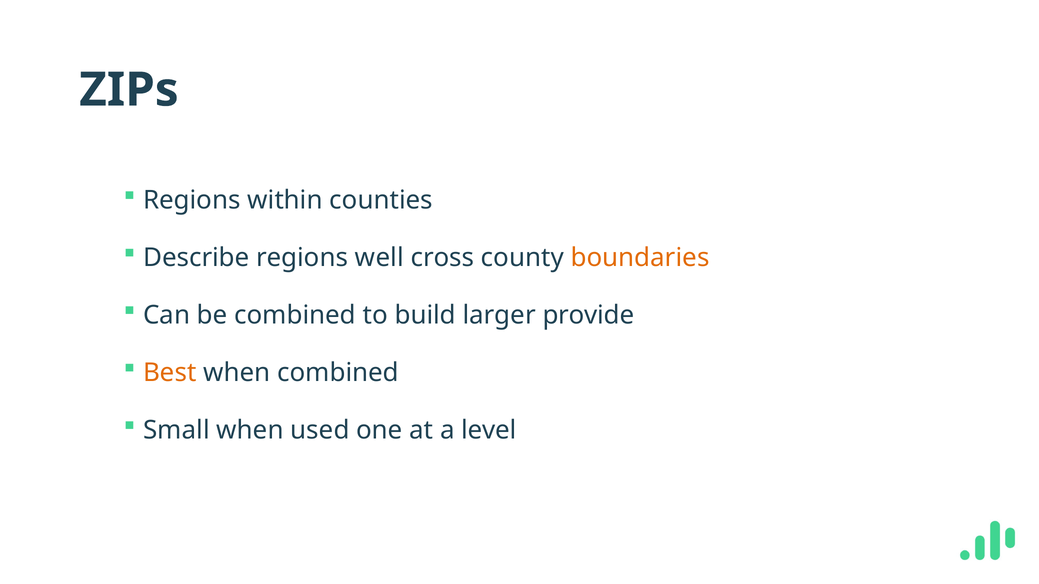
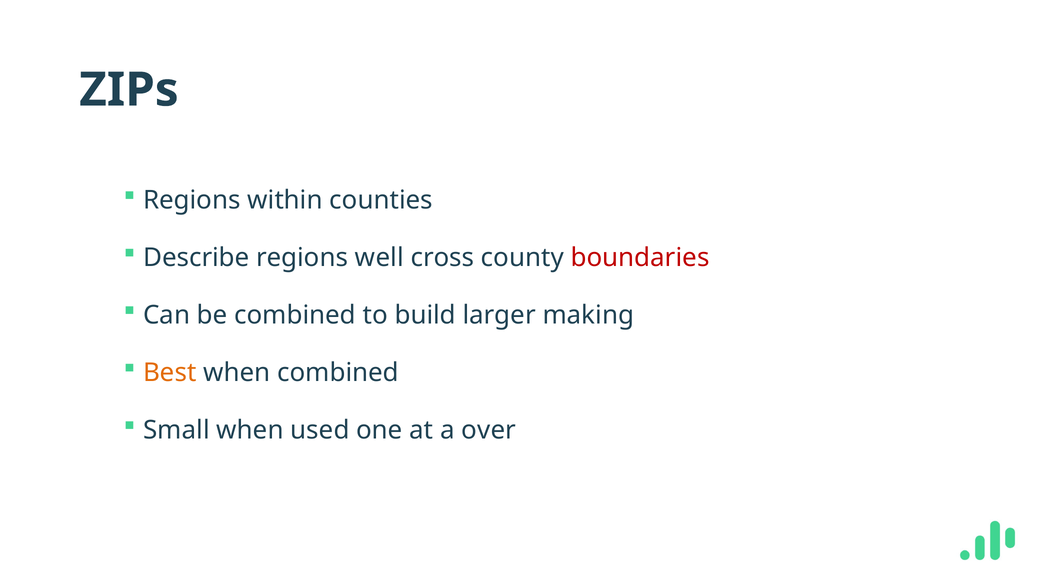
boundaries colour: orange -> red
provide: provide -> making
level: level -> over
